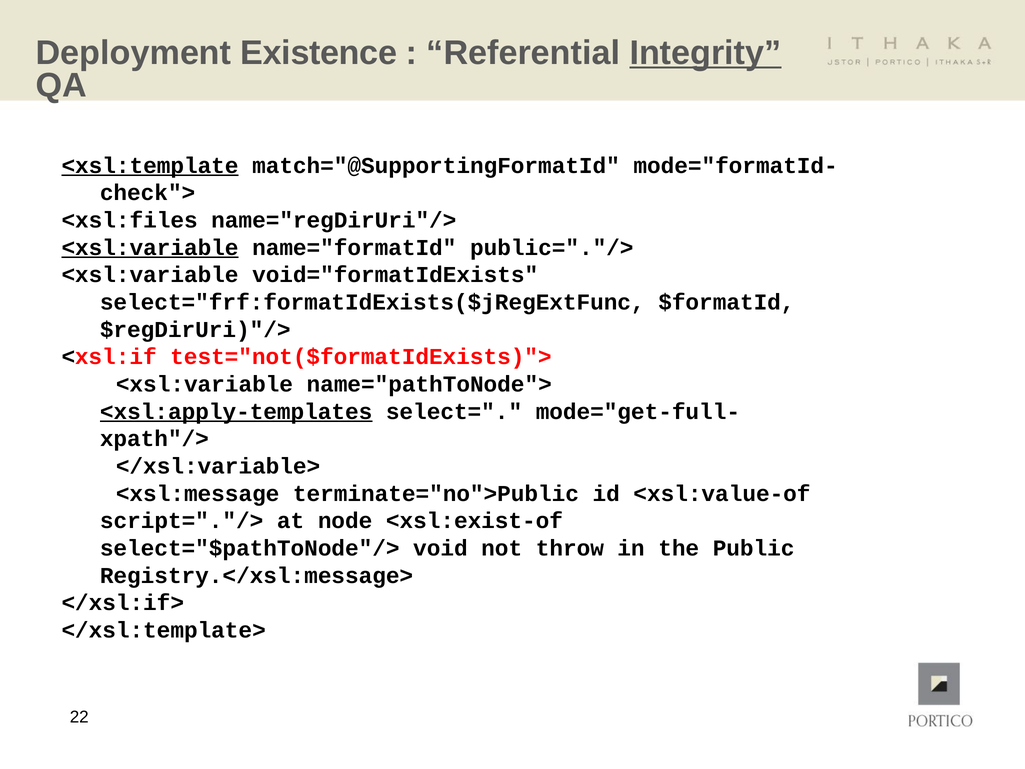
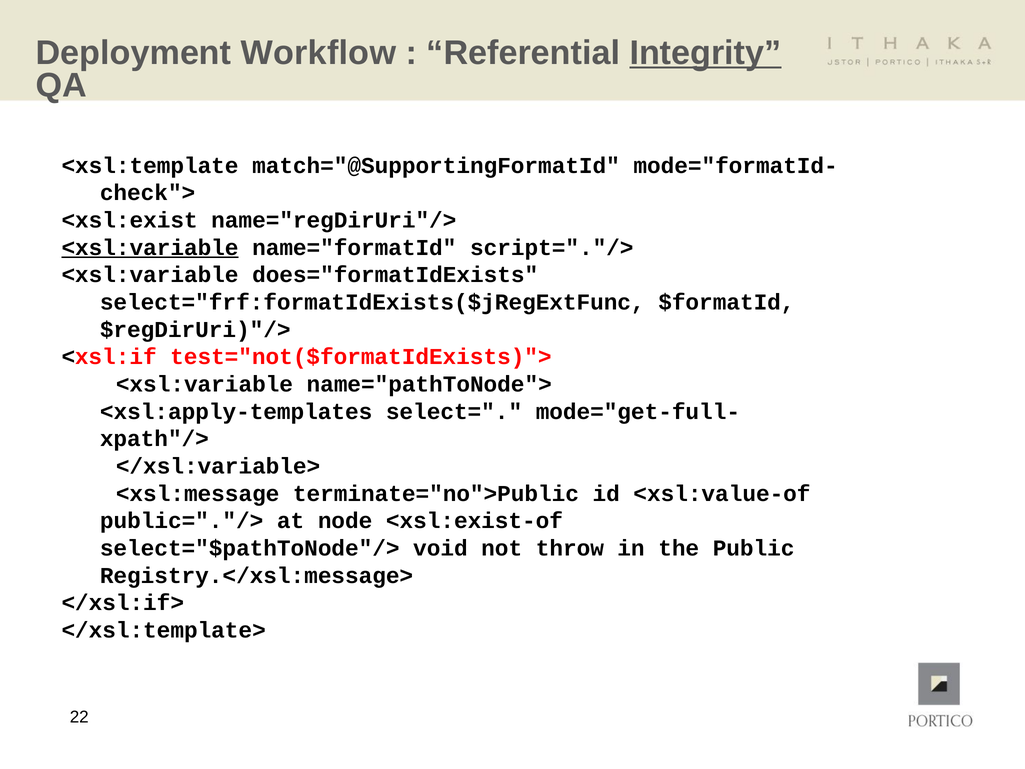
Existence: Existence -> Workflow
<xsl:template underline: present -> none
<xsl:files: <xsl:files -> <xsl:exist
public="."/>: public="."/> -> script="."/>
void="formatIdExists: void="formatIdExists -> does="formatIdExists
<xsl:apply-templates underline: present -> none
script="."/>: script="."/> -> public="."/>
